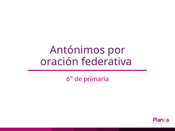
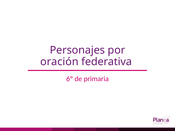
Antónimos: Antónimos -> Personajes
